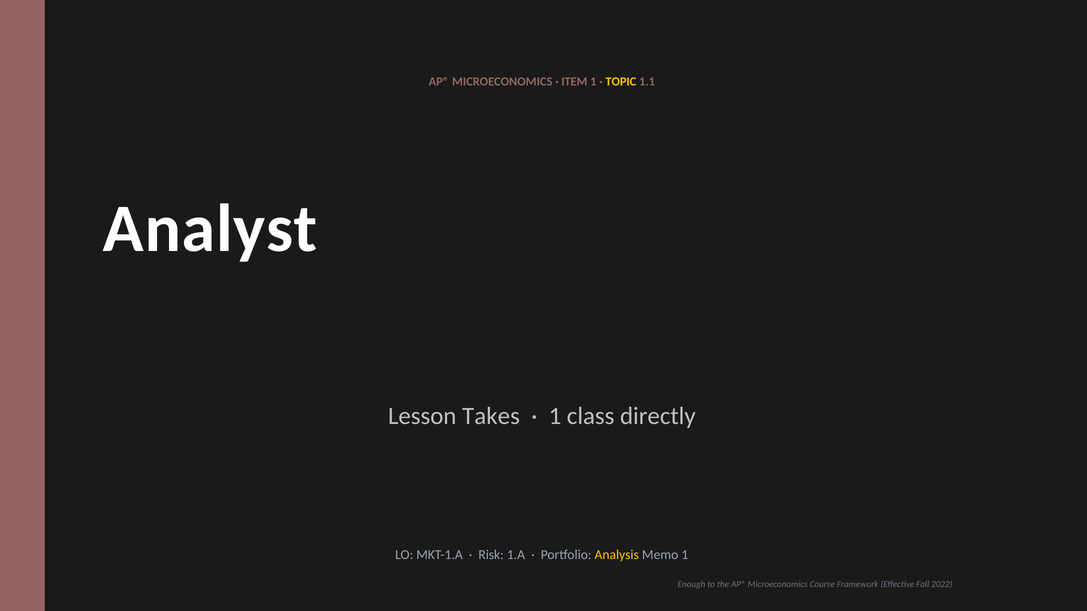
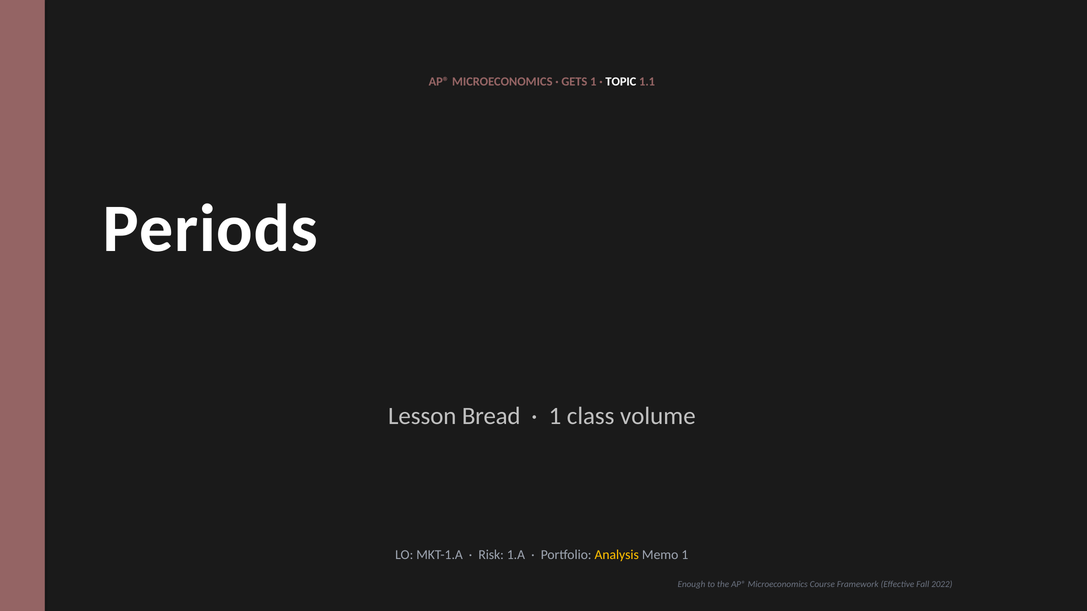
ITEM: ITEM -> GETS
TOPIC colour: yellow -> white
Analyst: Analyst -> Periods
Takes: Takes -> Bread
directly: directly -> volume
